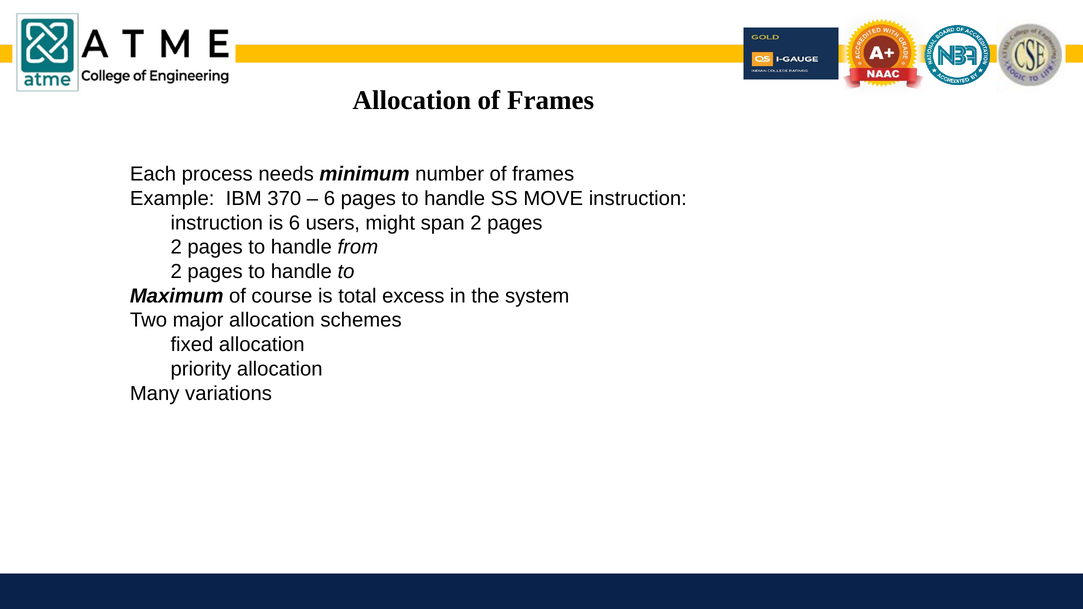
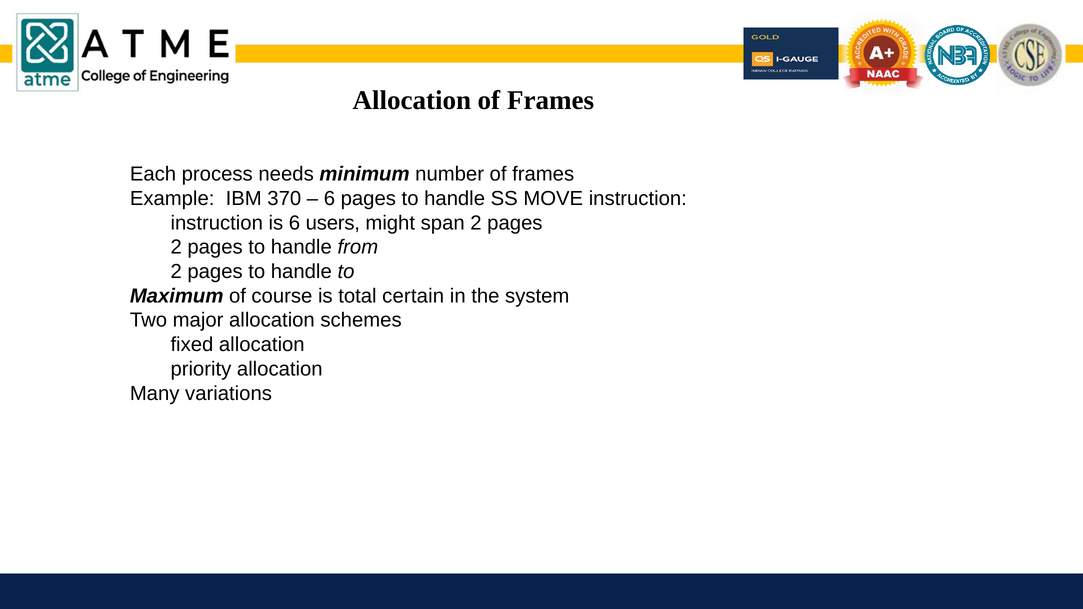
excess: excess -> certain
